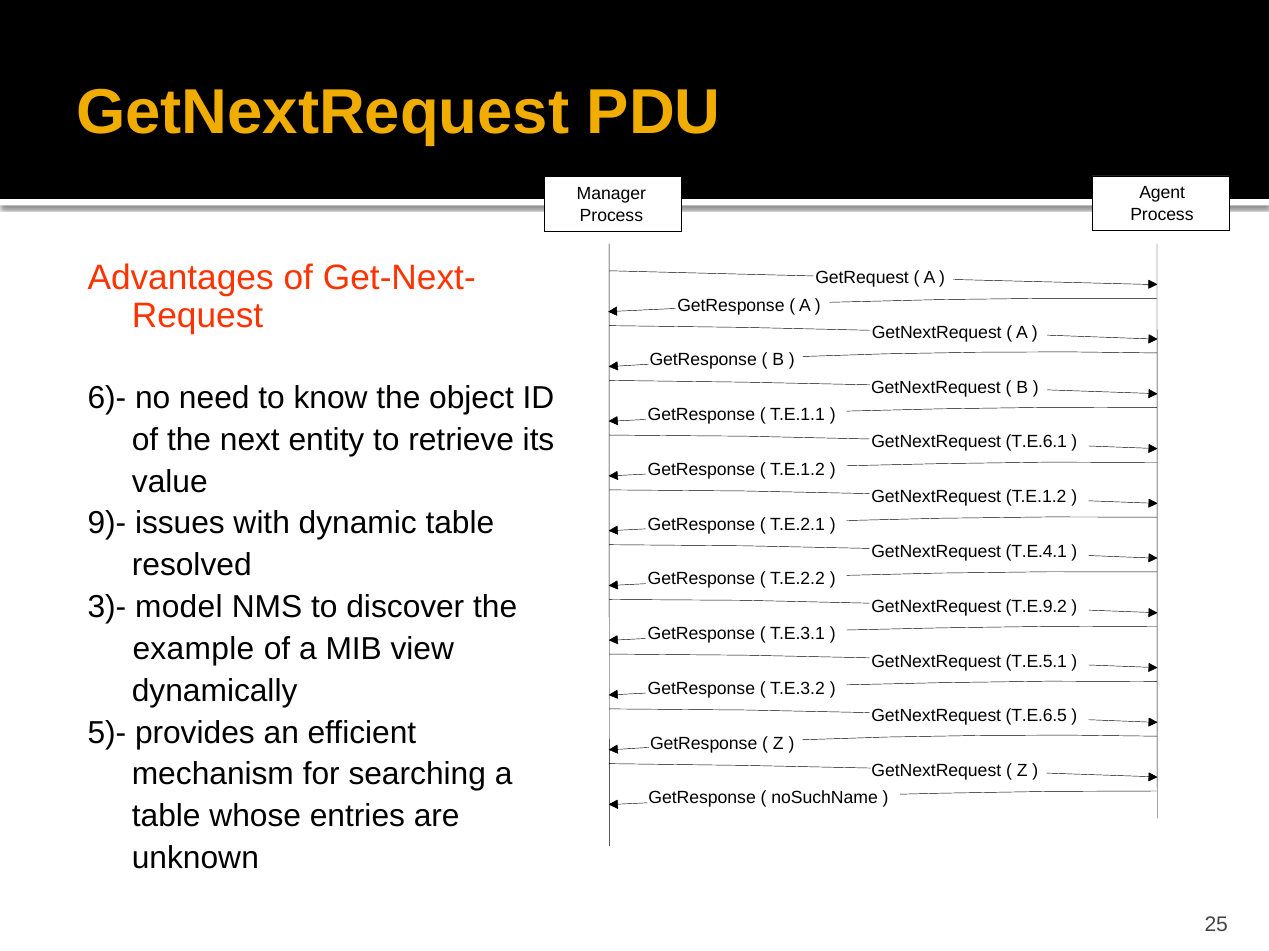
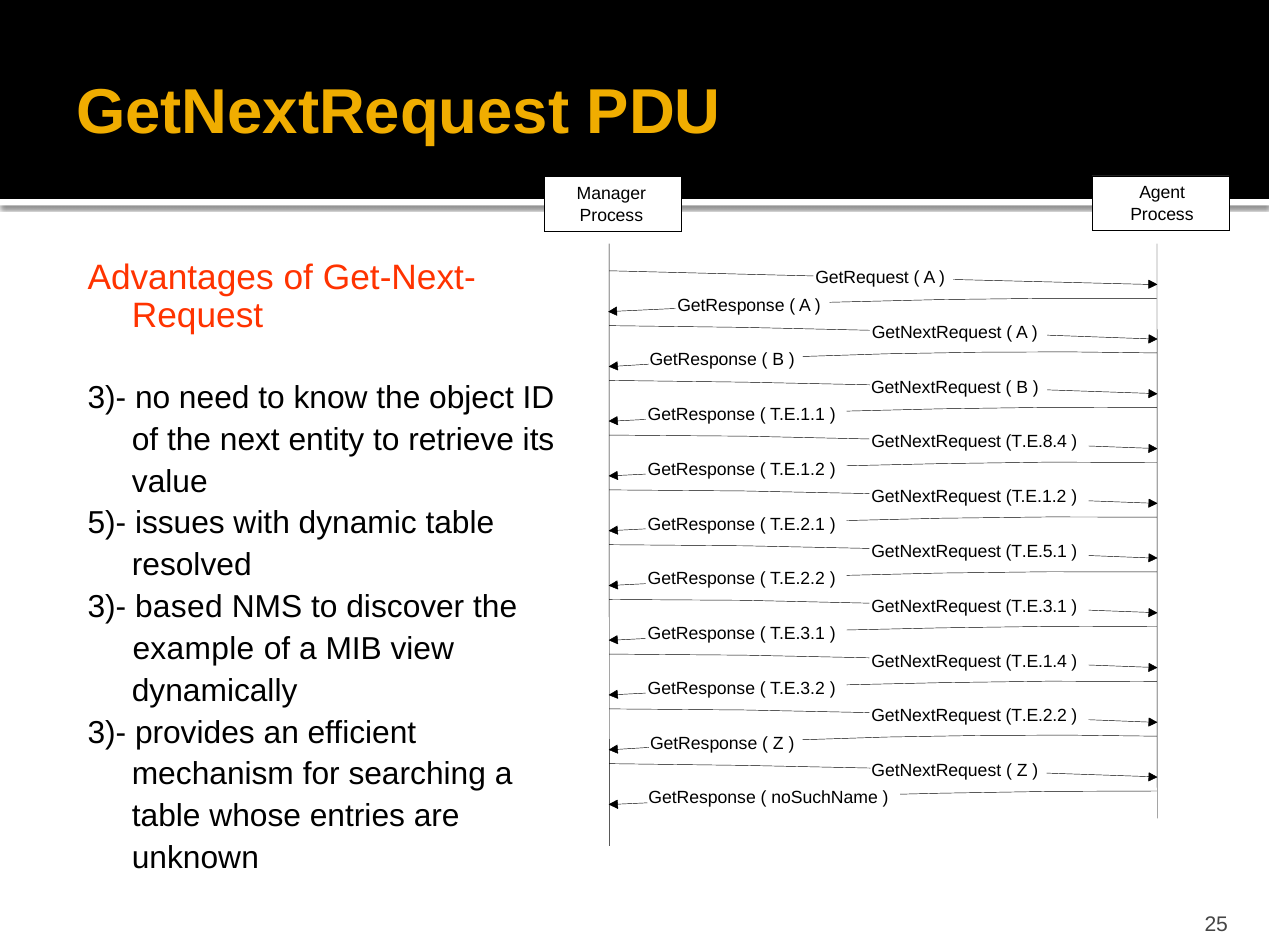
6)- at (107, 398): 6)- -> 3)-
T.E.6.1: T.E.6.1 -> T.E.8.4
9)-: 9)- -> 5)-
T.E.4.1: T.E.4.1 -> T.E.5.1
model: model -> based
GetNextRequest T.E.9.2: T.E.9.2 -> T.E.3.1
T.E.5.1: T.E.5.1 -> T.E.1.4
GetNextRequest T.E.6.5: T.E.6.5 -> T.E.2.2
5)- at (107, 733): 5)- -> 3)-
